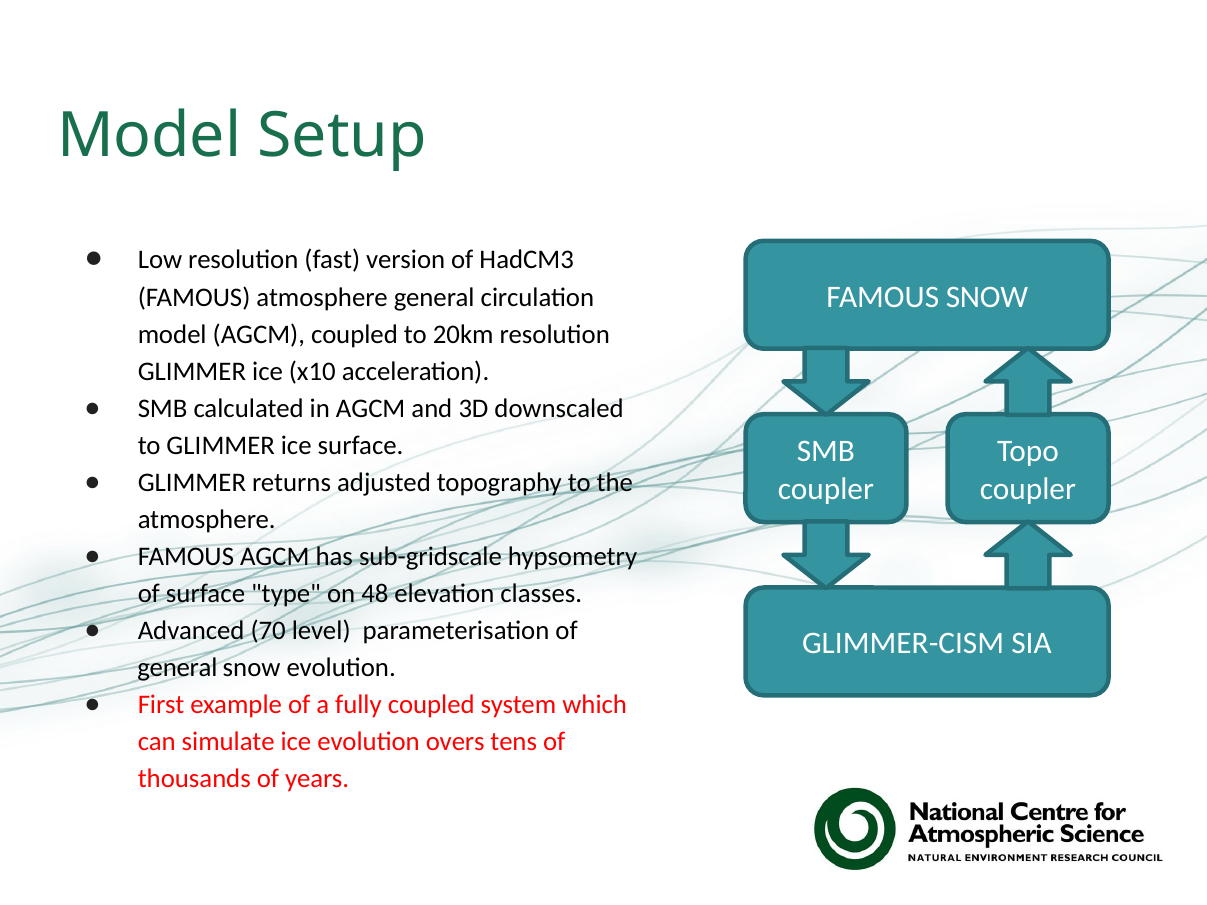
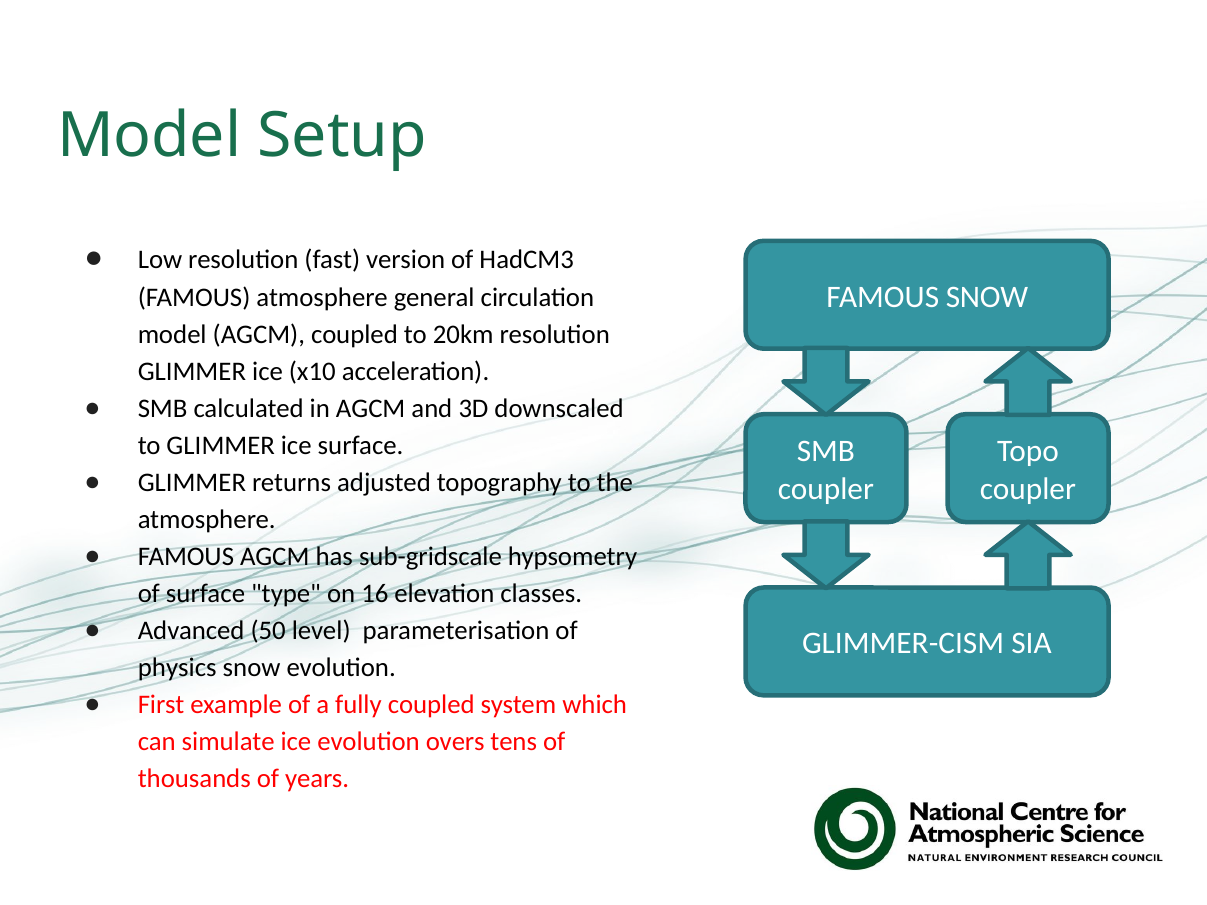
48: 48 -> 16
70: 70 -> 50
general at (177, 668): general -> physics
